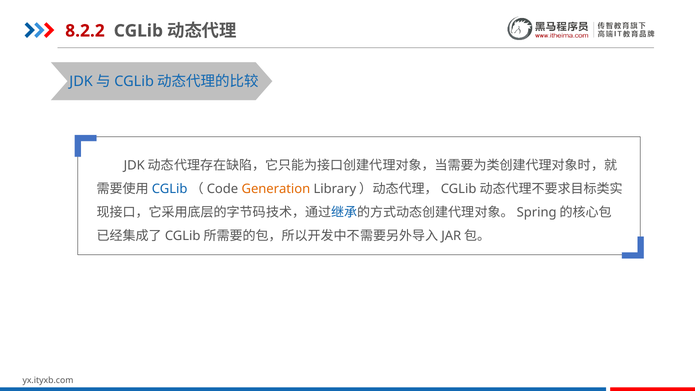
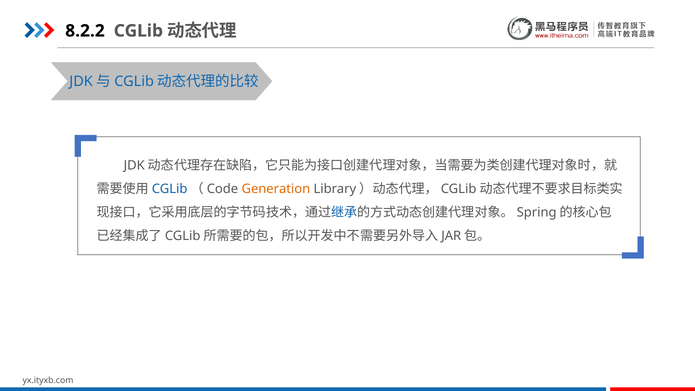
8.2.2 colour: red -> black
